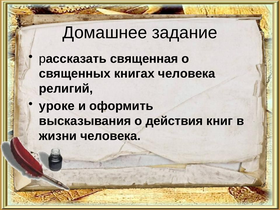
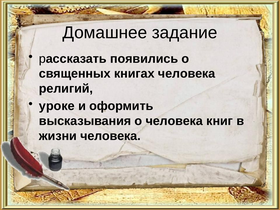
священная: священная -> появились
о действия: действия -> человека
